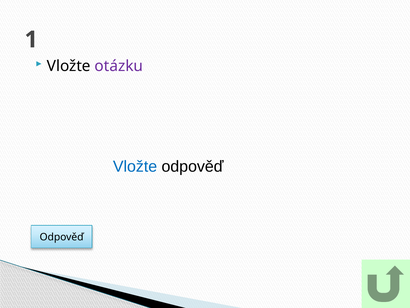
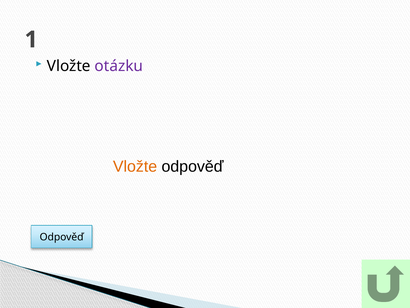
Vložte at (135, 166) colour: blue -> orange
